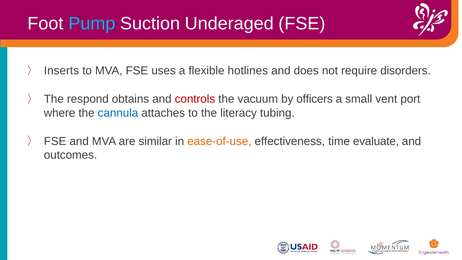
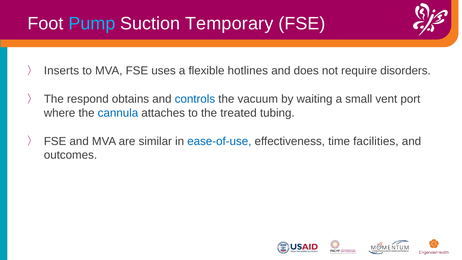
Underaged: Underaged -> Temporary
controls colour: red -> blue
officers: officers -> waiting
literacy: literacy -> treated
ease-of-use colour: orange -> blue
evaluate: evaluate -> facilities
